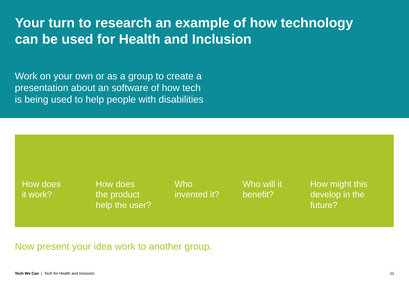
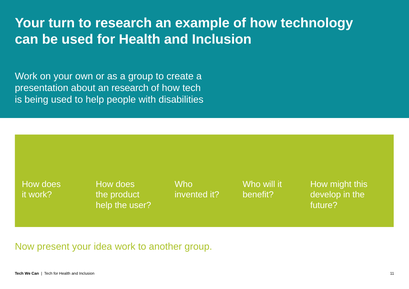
an software: software -> research
